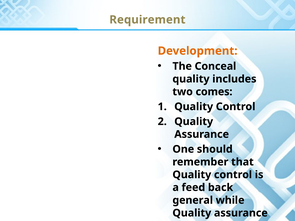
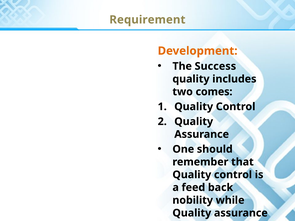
Conceal: Conceal -> Success
general: general -> nobility
